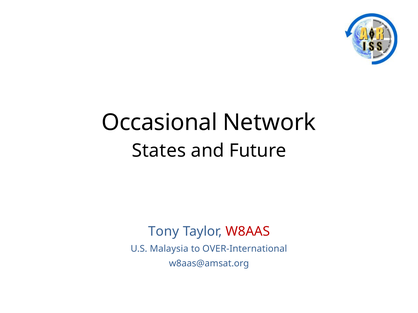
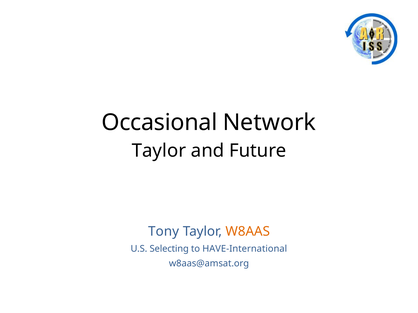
States at (159, 151): States -> Taylor
W8AAS colour: red -> orange
Malaysia: Malaysia -> Selecting
OVER-International: OVER-International -> HAVE-International
